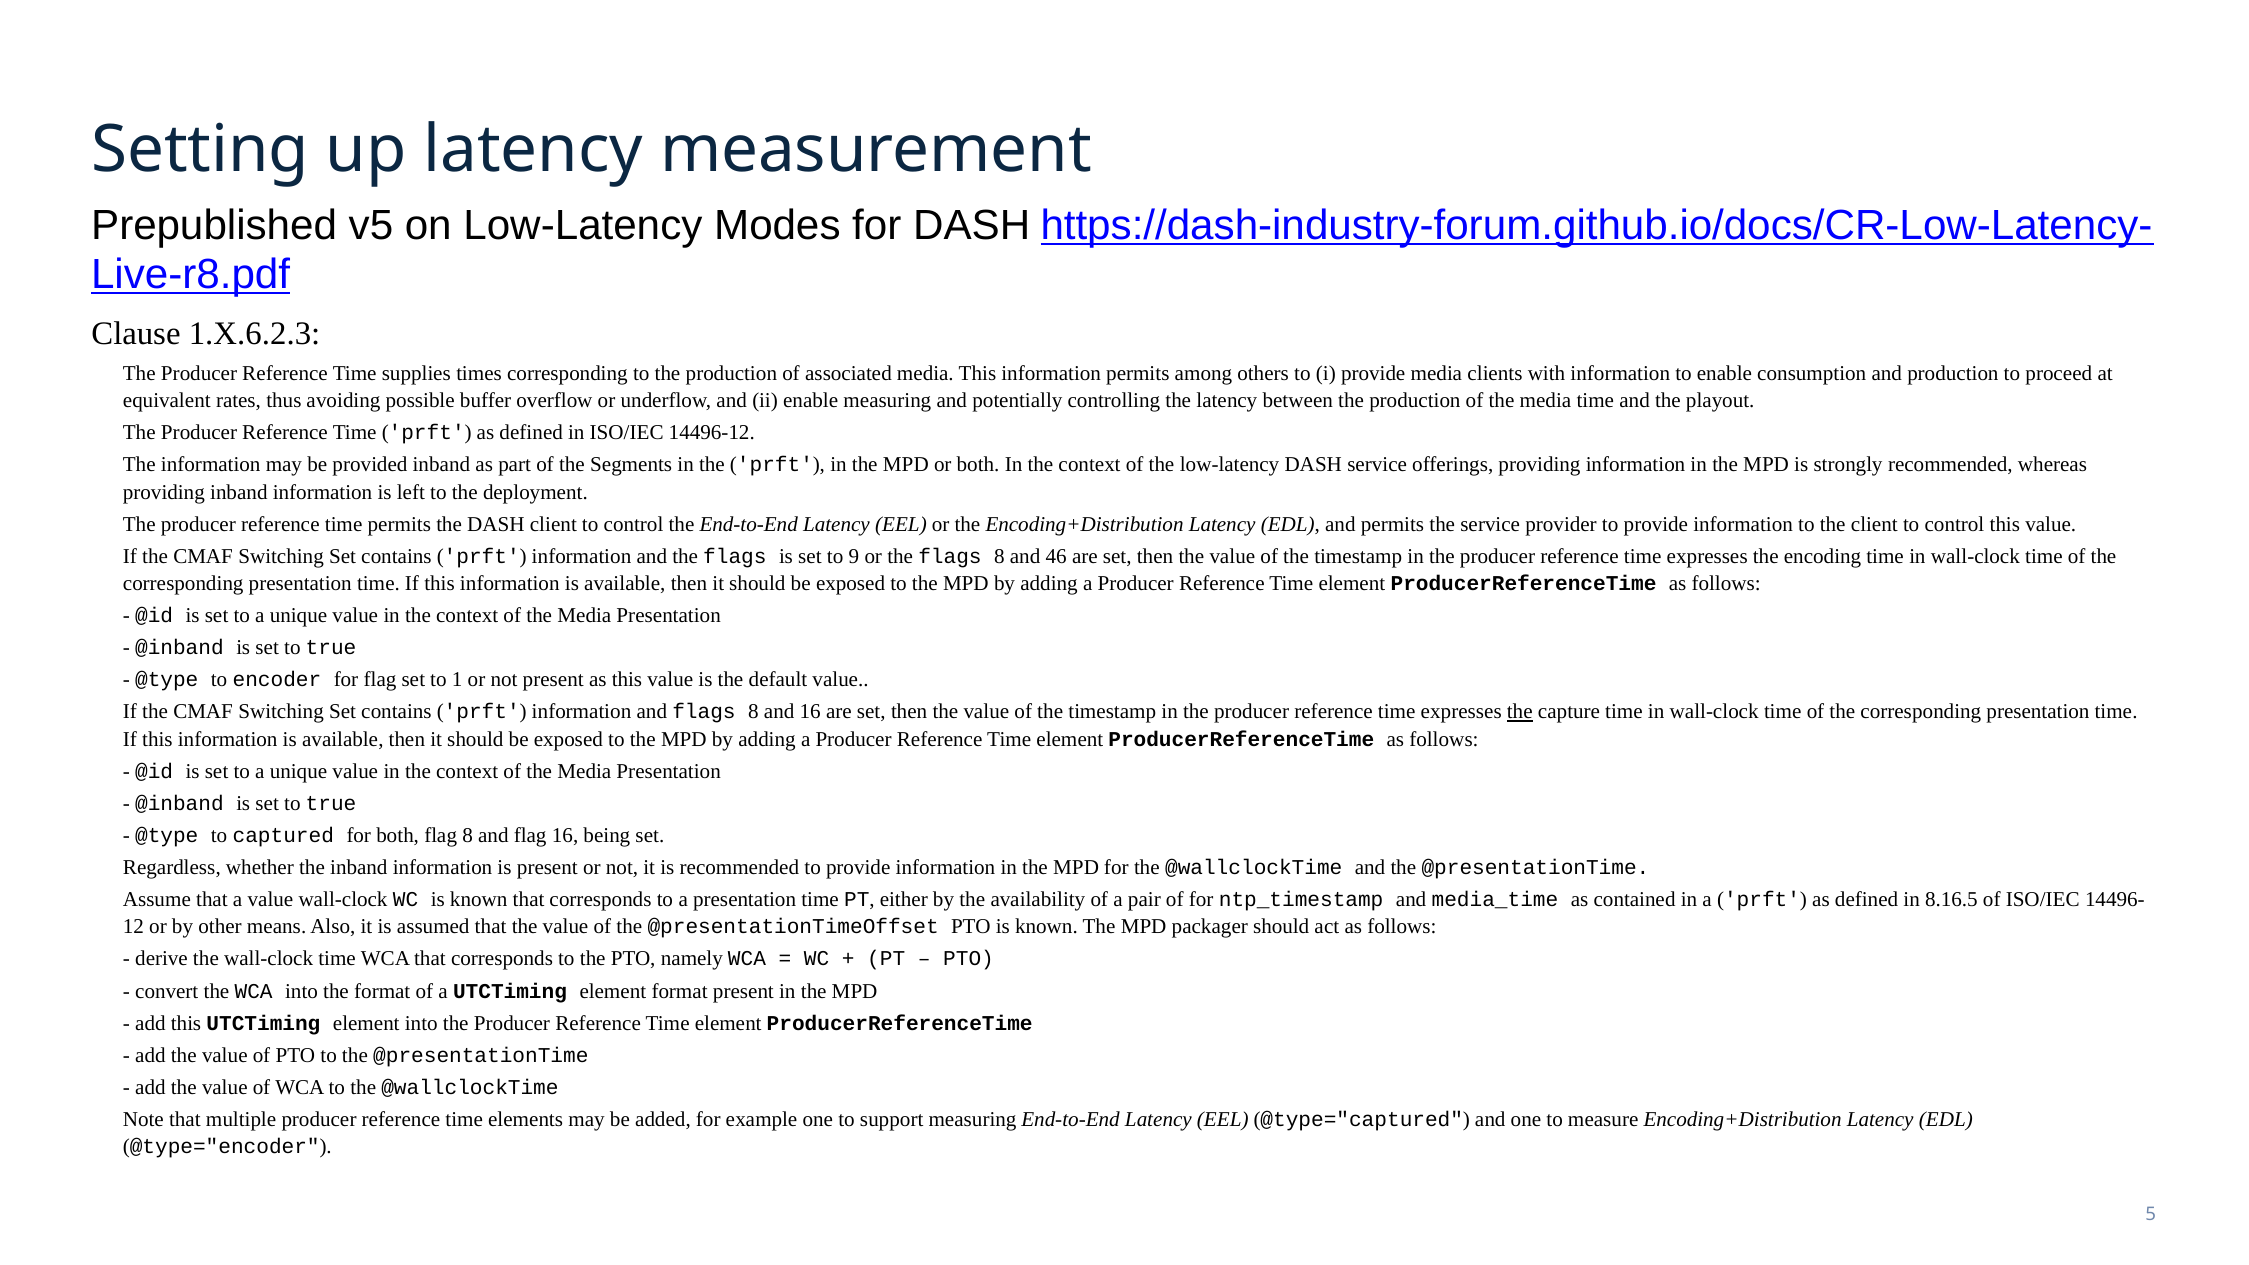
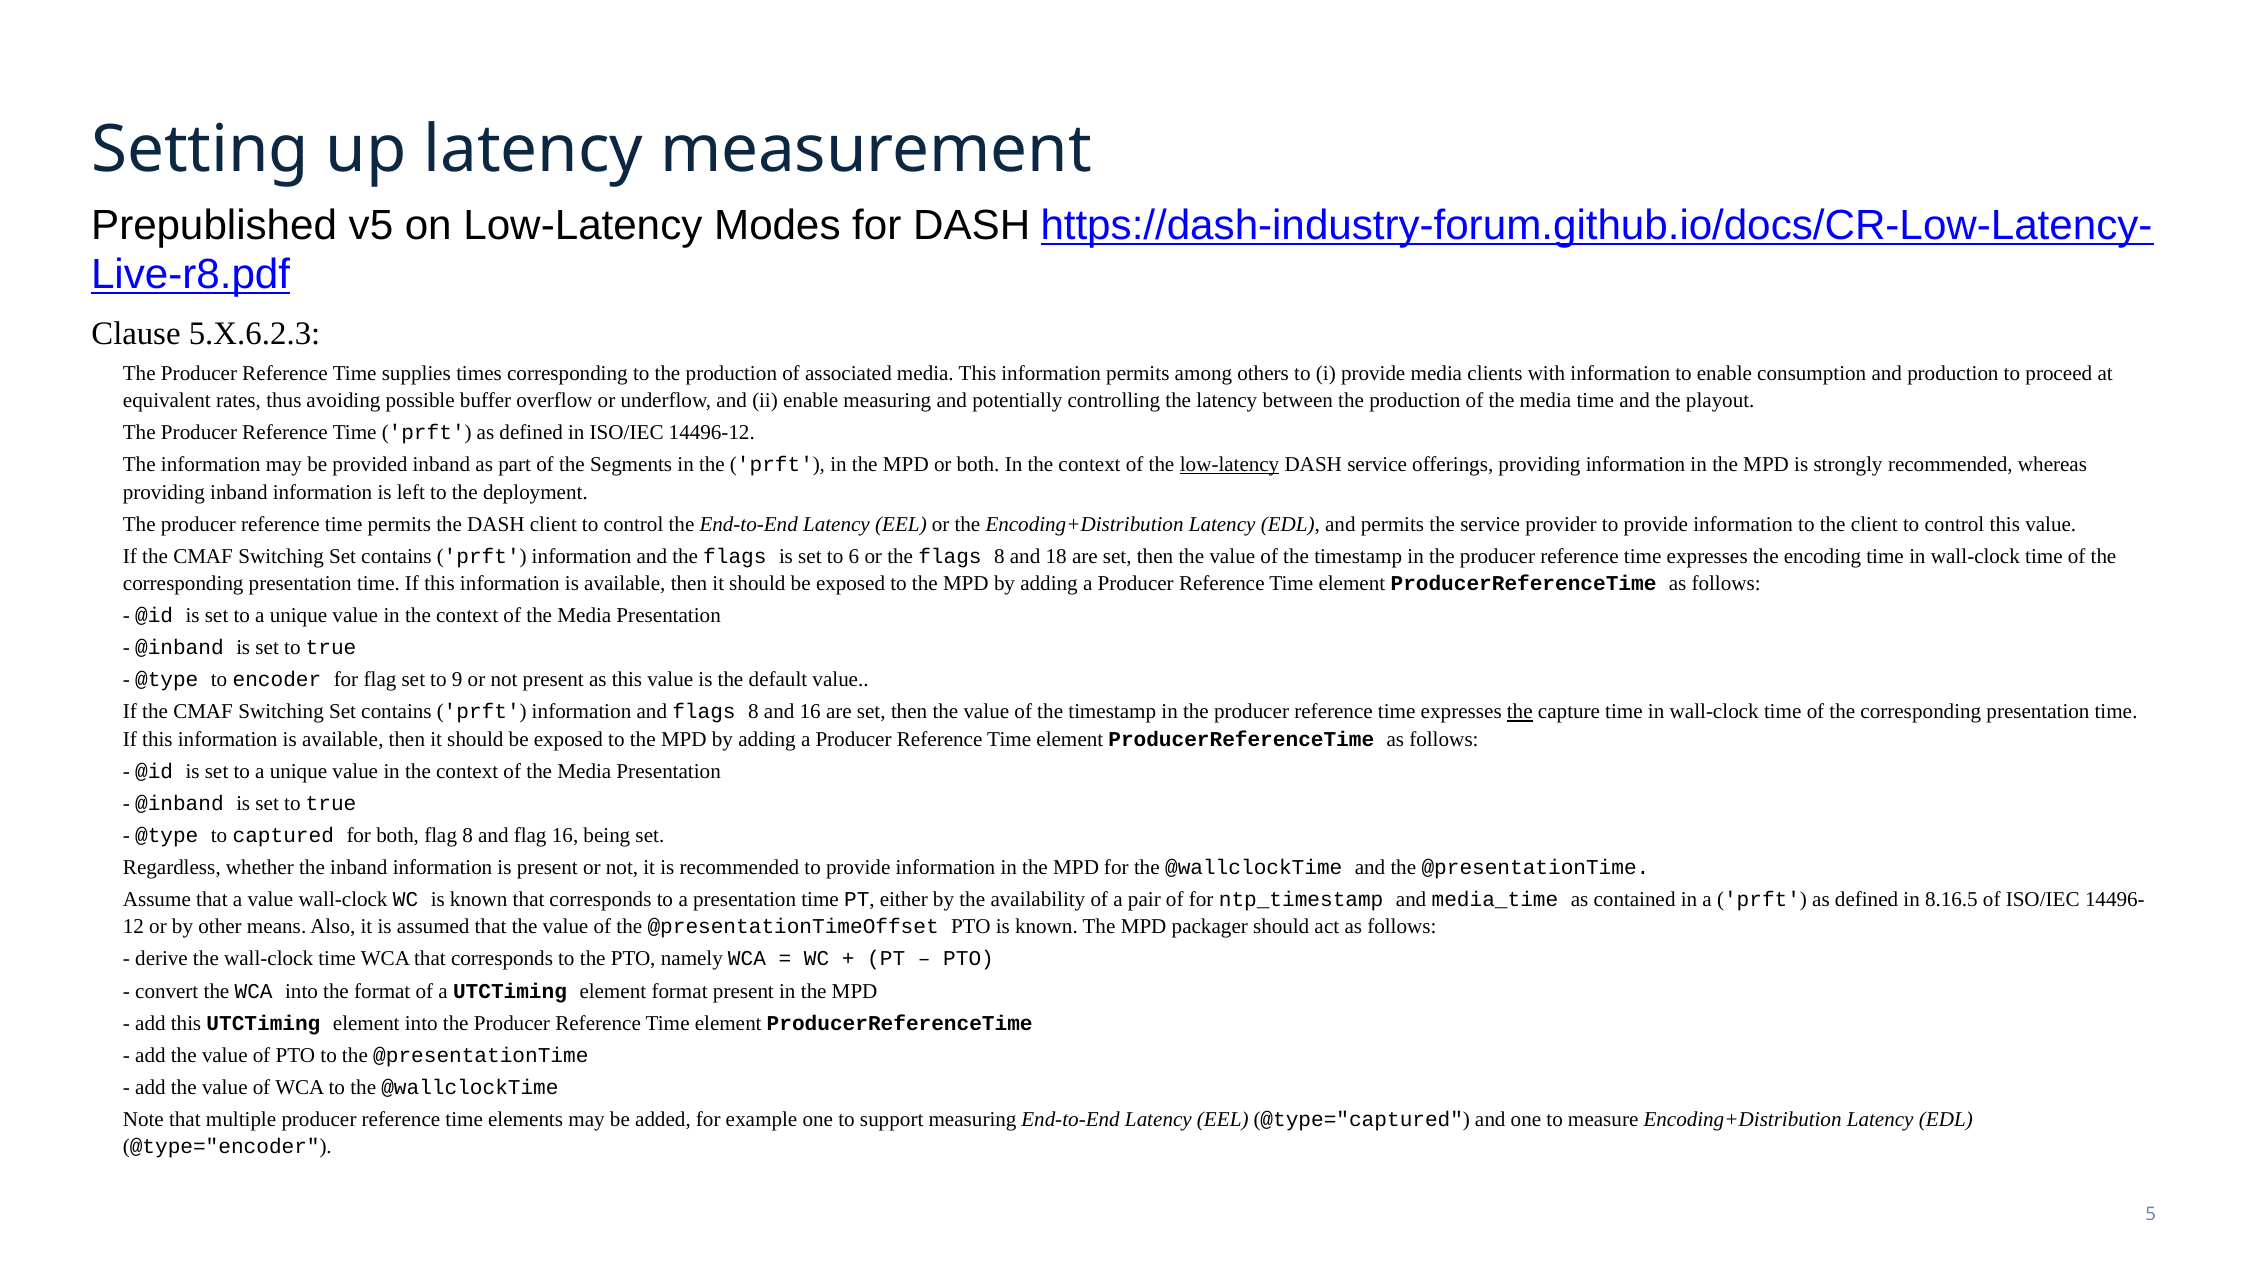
1.X.6.2.3: 1.X.6.2.3 -> 5.X.6.2.3
low-latency at (1230, 465) underline: none -> present
9: 9 -> 6
46: 46 -> 18
1: 1 -> 9
